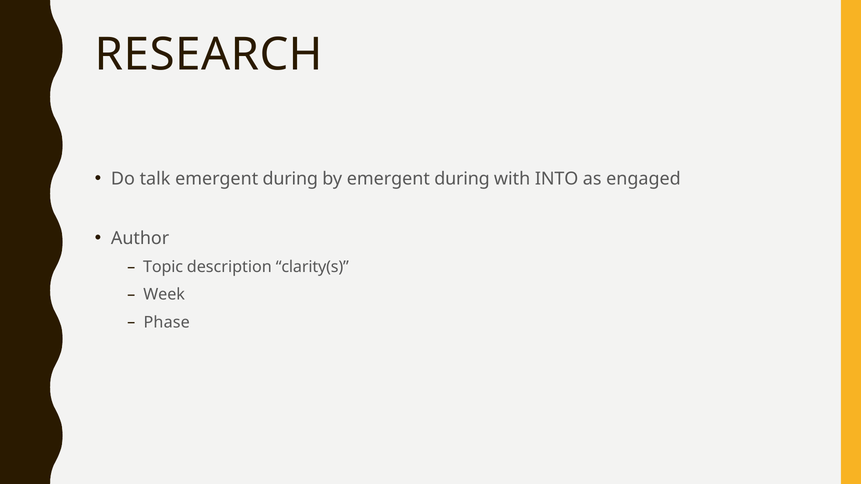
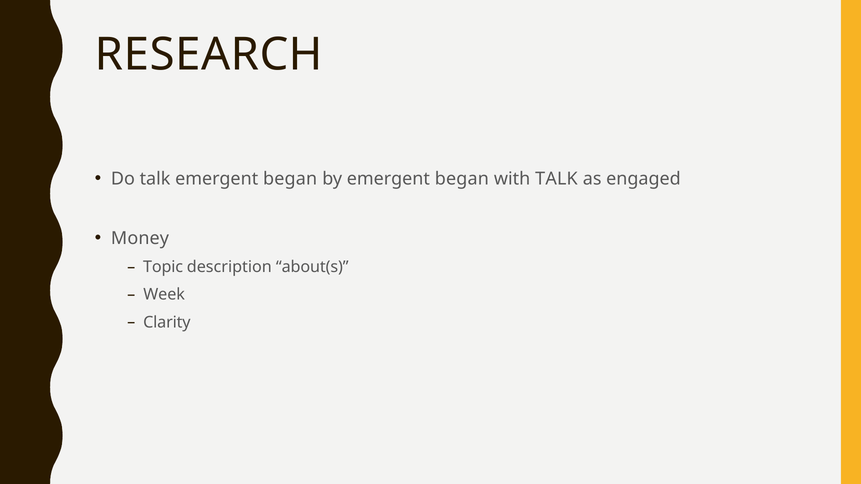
during at (290, 179): during -> began
by emergent during: during -> began
with INTO: INTO -> TALK
Author: Author -> Money
clarity(s: clarity(s -> about(s
Phase: Phase -> Clarity
